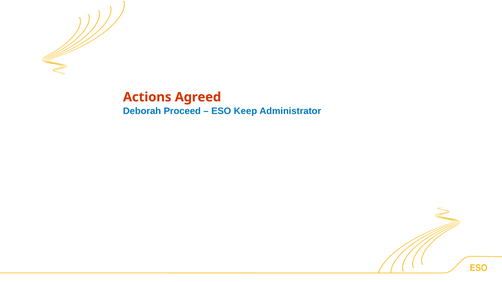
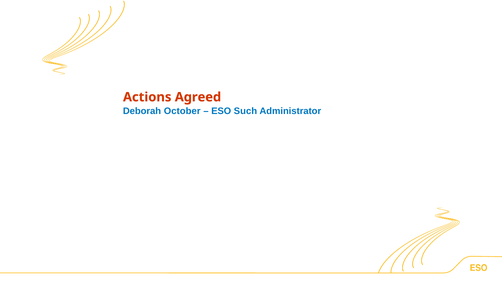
Proceed: Proceed -> October
Keep: Keep -> Such
